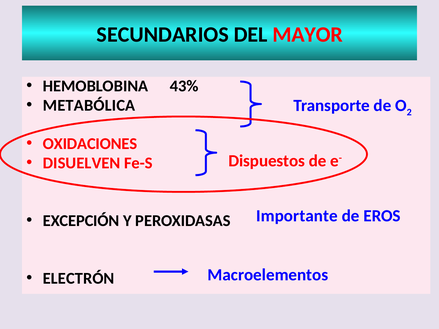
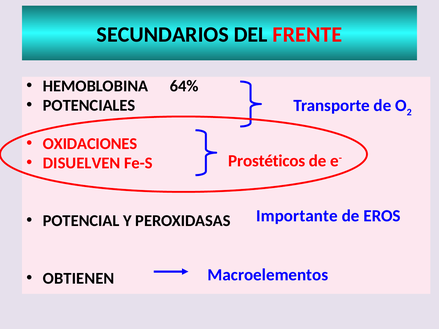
MAYOR: MAYOR -> FRENTE
43%: 43% -> 64%
METABÓLICA: METABÓLICA -> POTENCIALES
Dispuestos: Dispuestos -> Prostéticos
EXCEPCIÓN: EXCEPCIÓN -> POTENCIAL
ELECTRÓN: ELECTRÓN -> OBTIENEN
